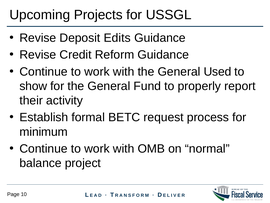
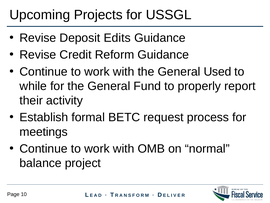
show: show -> while
minimum: minimum -> meetings
